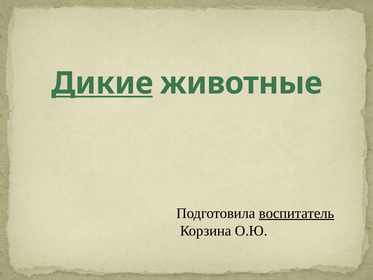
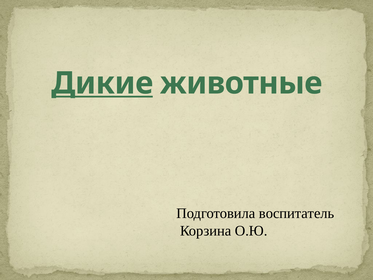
воспитатель underline: present -> none
